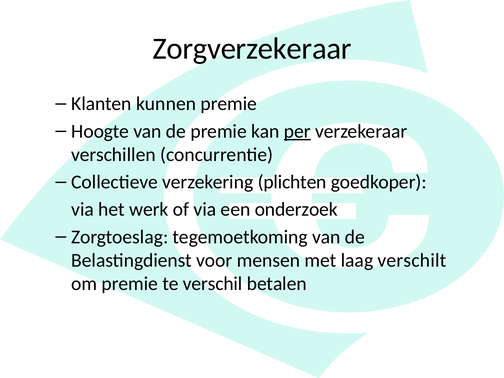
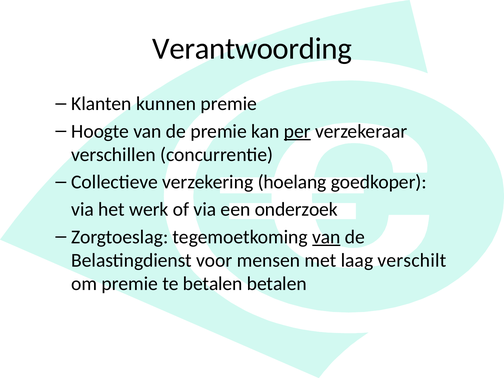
Zorgverzekeraar: Zorgverzekeraar -> Verantwoording
plichten: plichten -> hoelang
van at (326, 237) underline: none -> present
te verschil: verschil -> betalen
